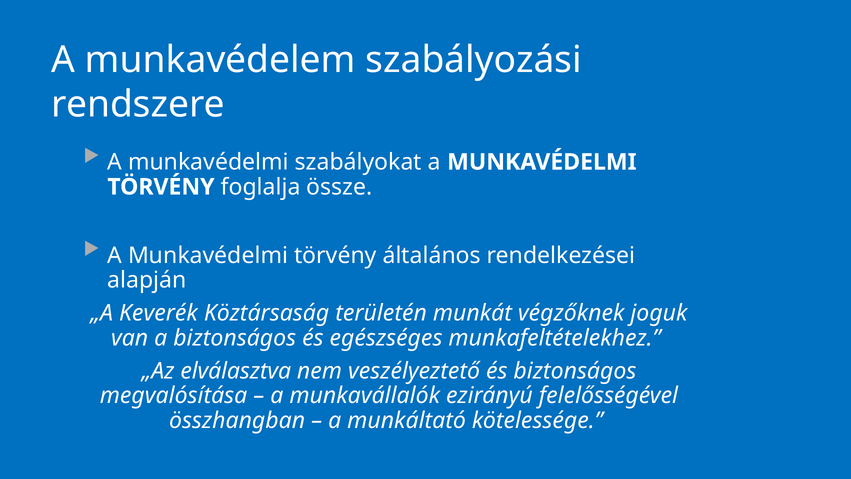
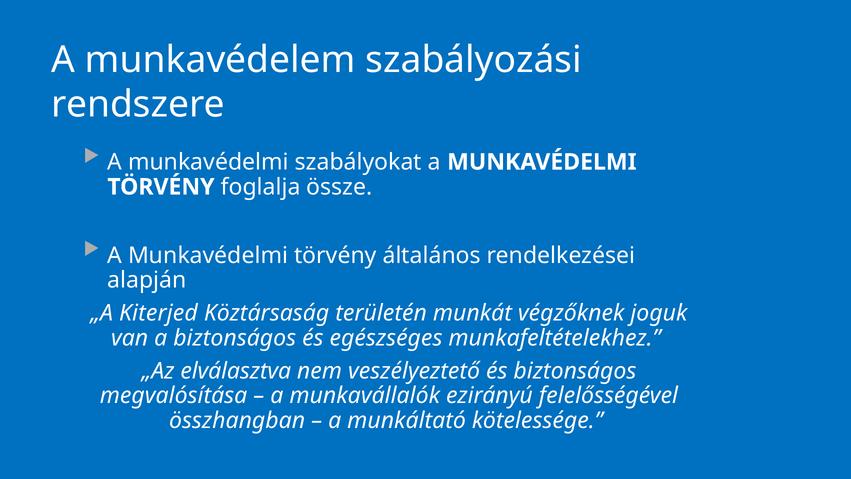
Keverék: Keverék -> Kiterjed
